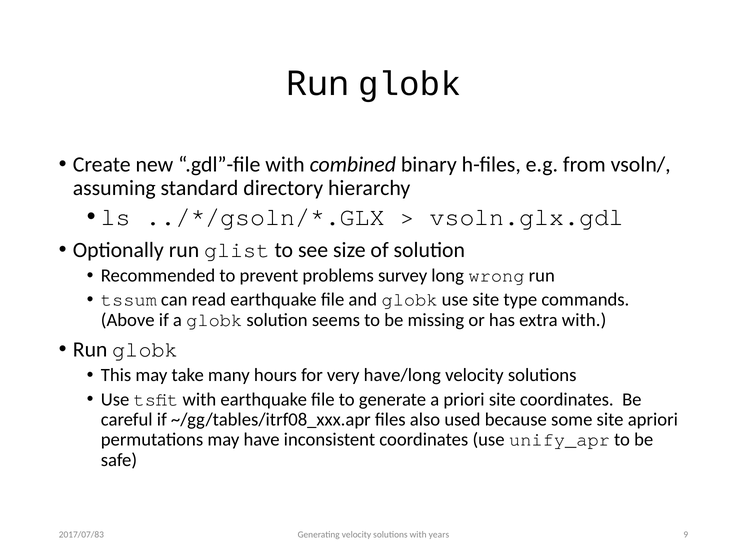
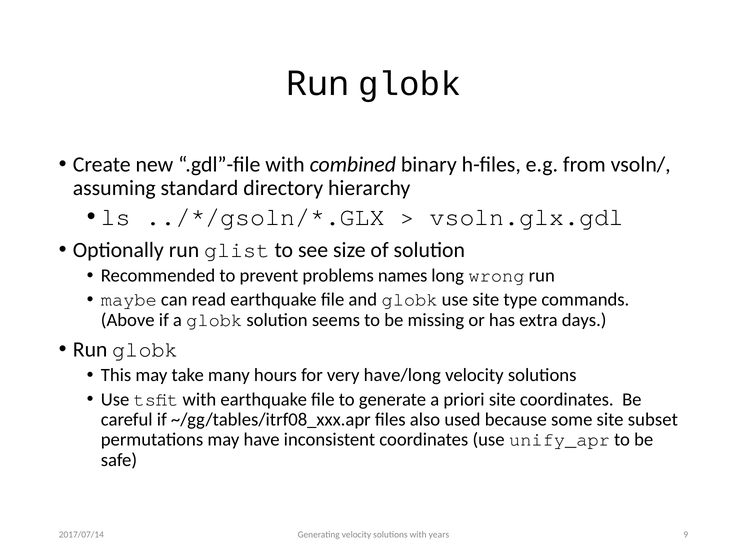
survey: survey -> names
tssum: tssum -> maybe
extra with: with -> days
apriori: apriori -> subset
2017/07/83: 2017/07/83 -> 2017/07/14
